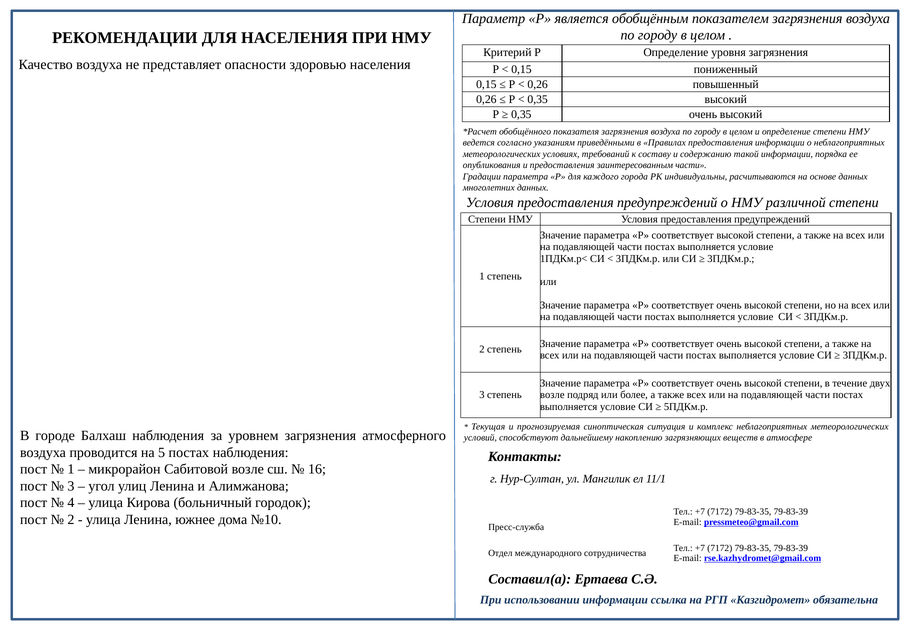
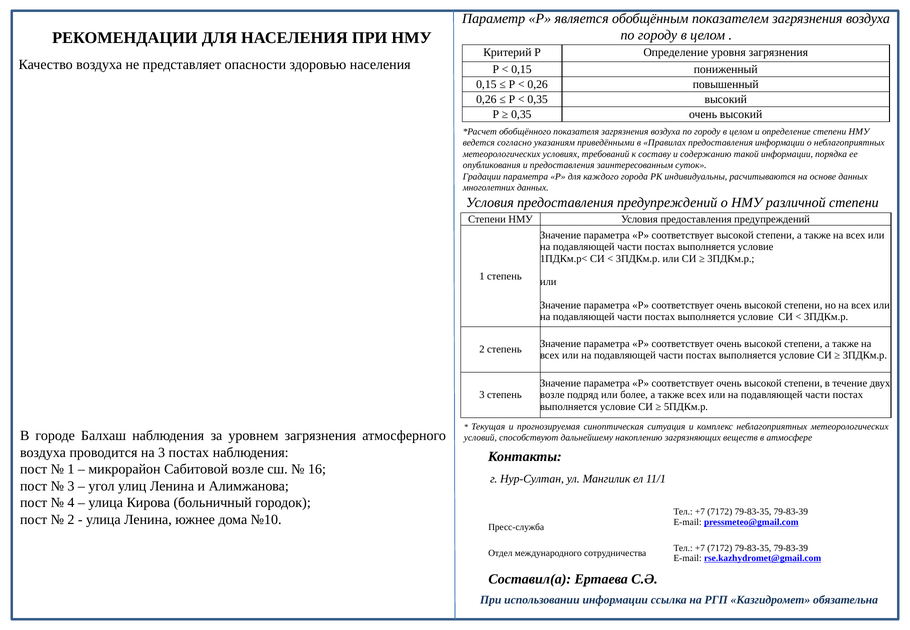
заинтересованным части: части -> суток
на 5: 5 -> 3
